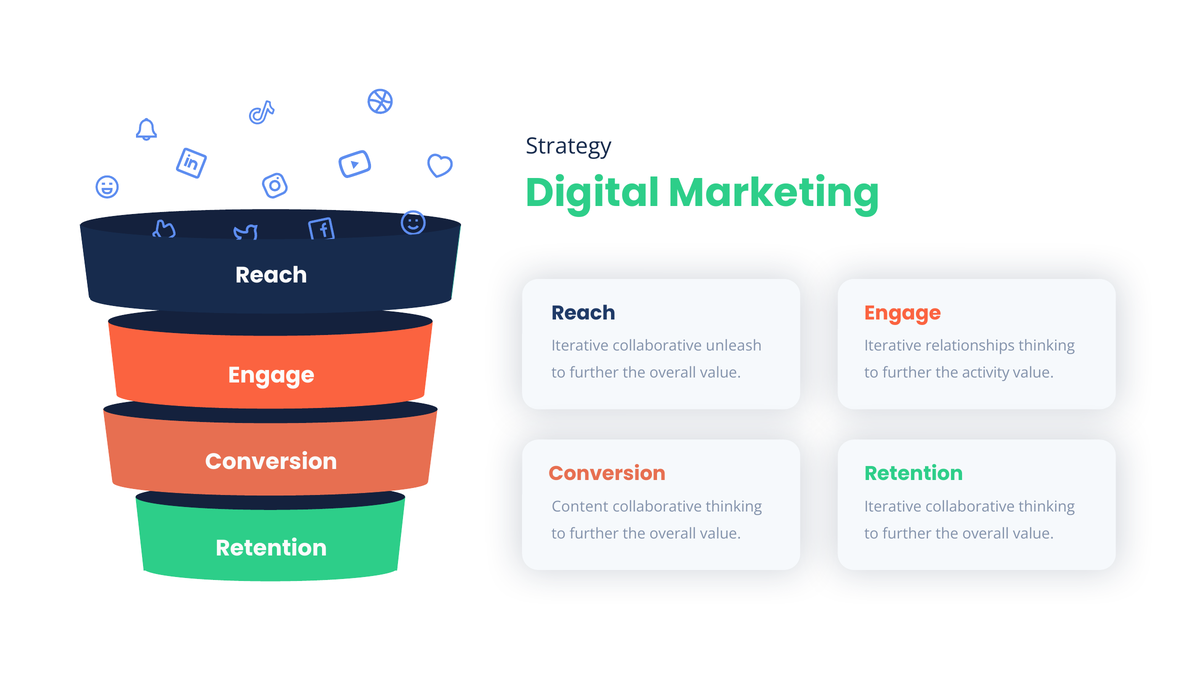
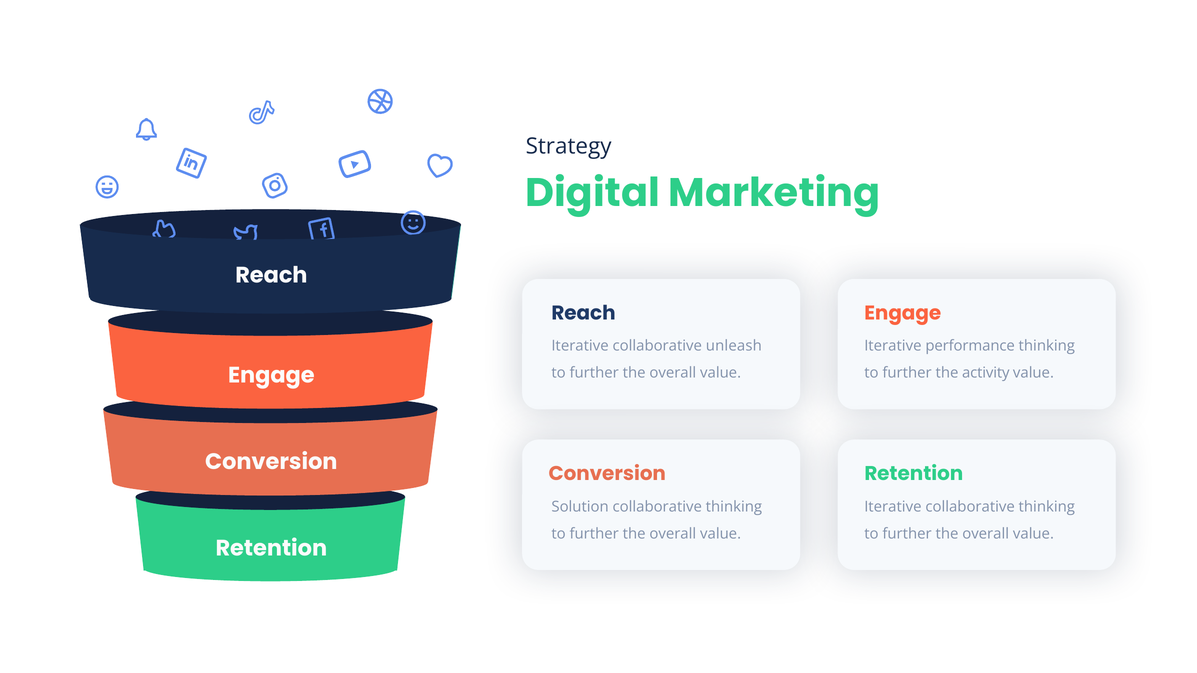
relationships: relationships -> performance
Content: Content -> Solution
